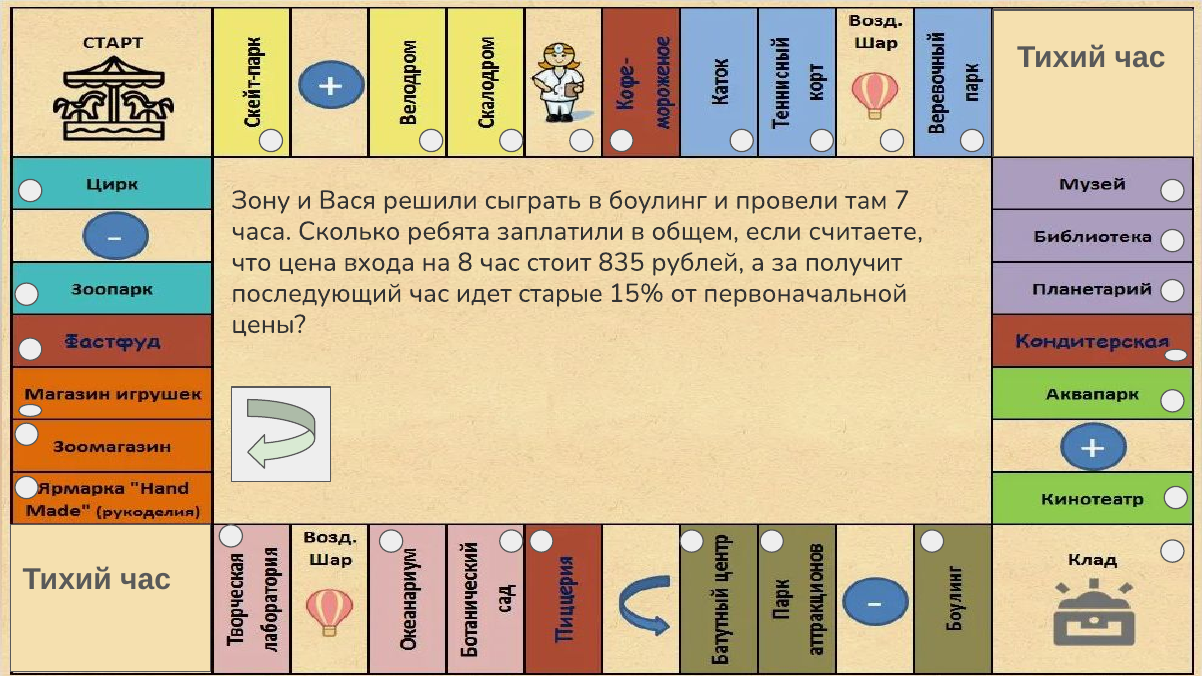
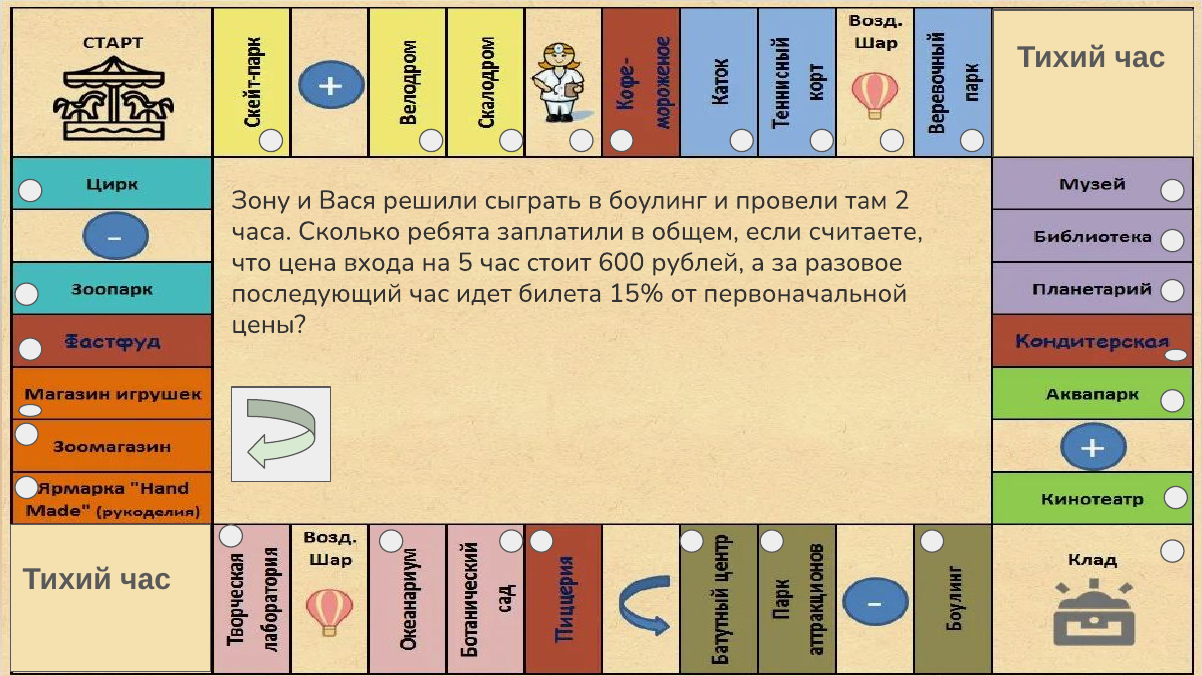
7: 7 -> 2
8: 8 -> 5
835: 835 -> 600
получит: получит -> разовое
старые: старые -> билета
